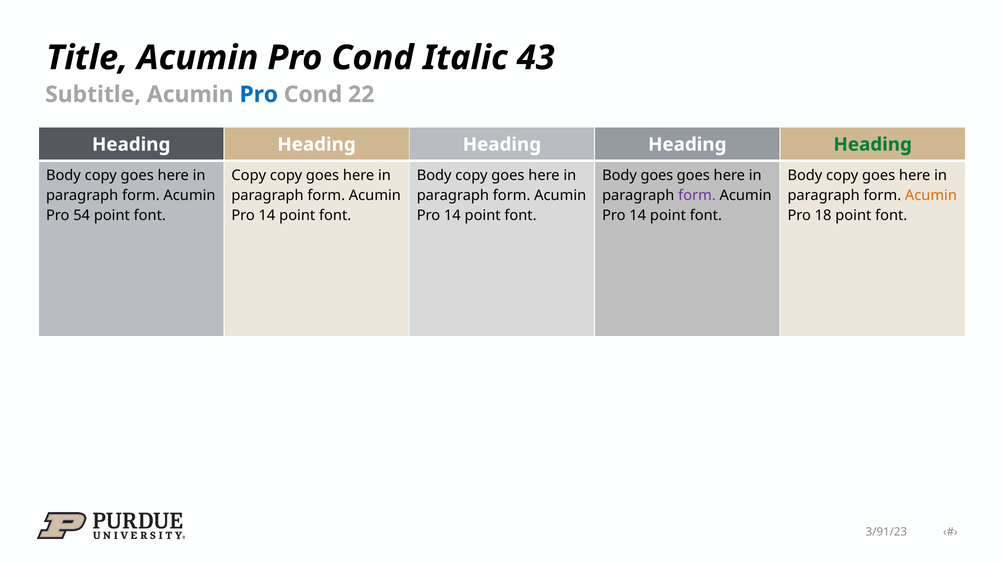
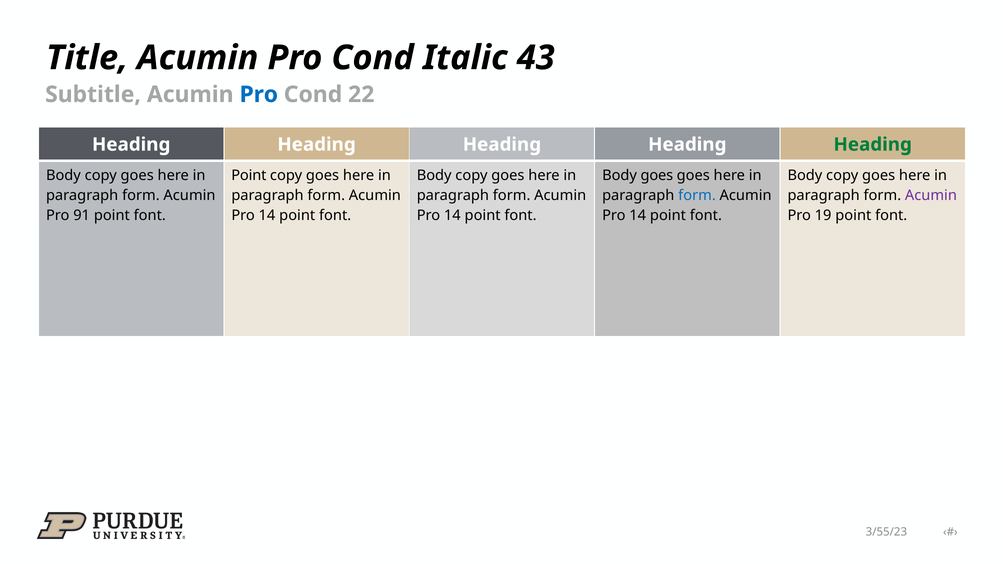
Copy at (249, 175): Copy -> Point
form at (697, 195) colour: purple -> blue
Acumin at (931, 195) colour: orange -> purple
54: 54 -> 91
18: 18 -> 19
3/91/23: 3/91/23 -> 3/55/23
